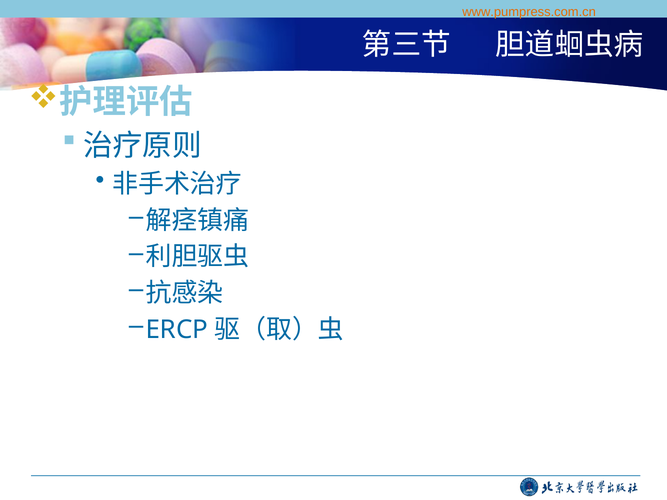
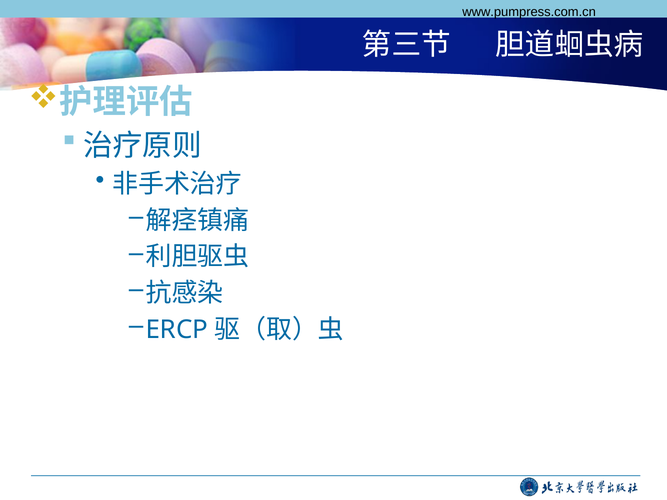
www.pumpress.com.cn colour: orange -> black
